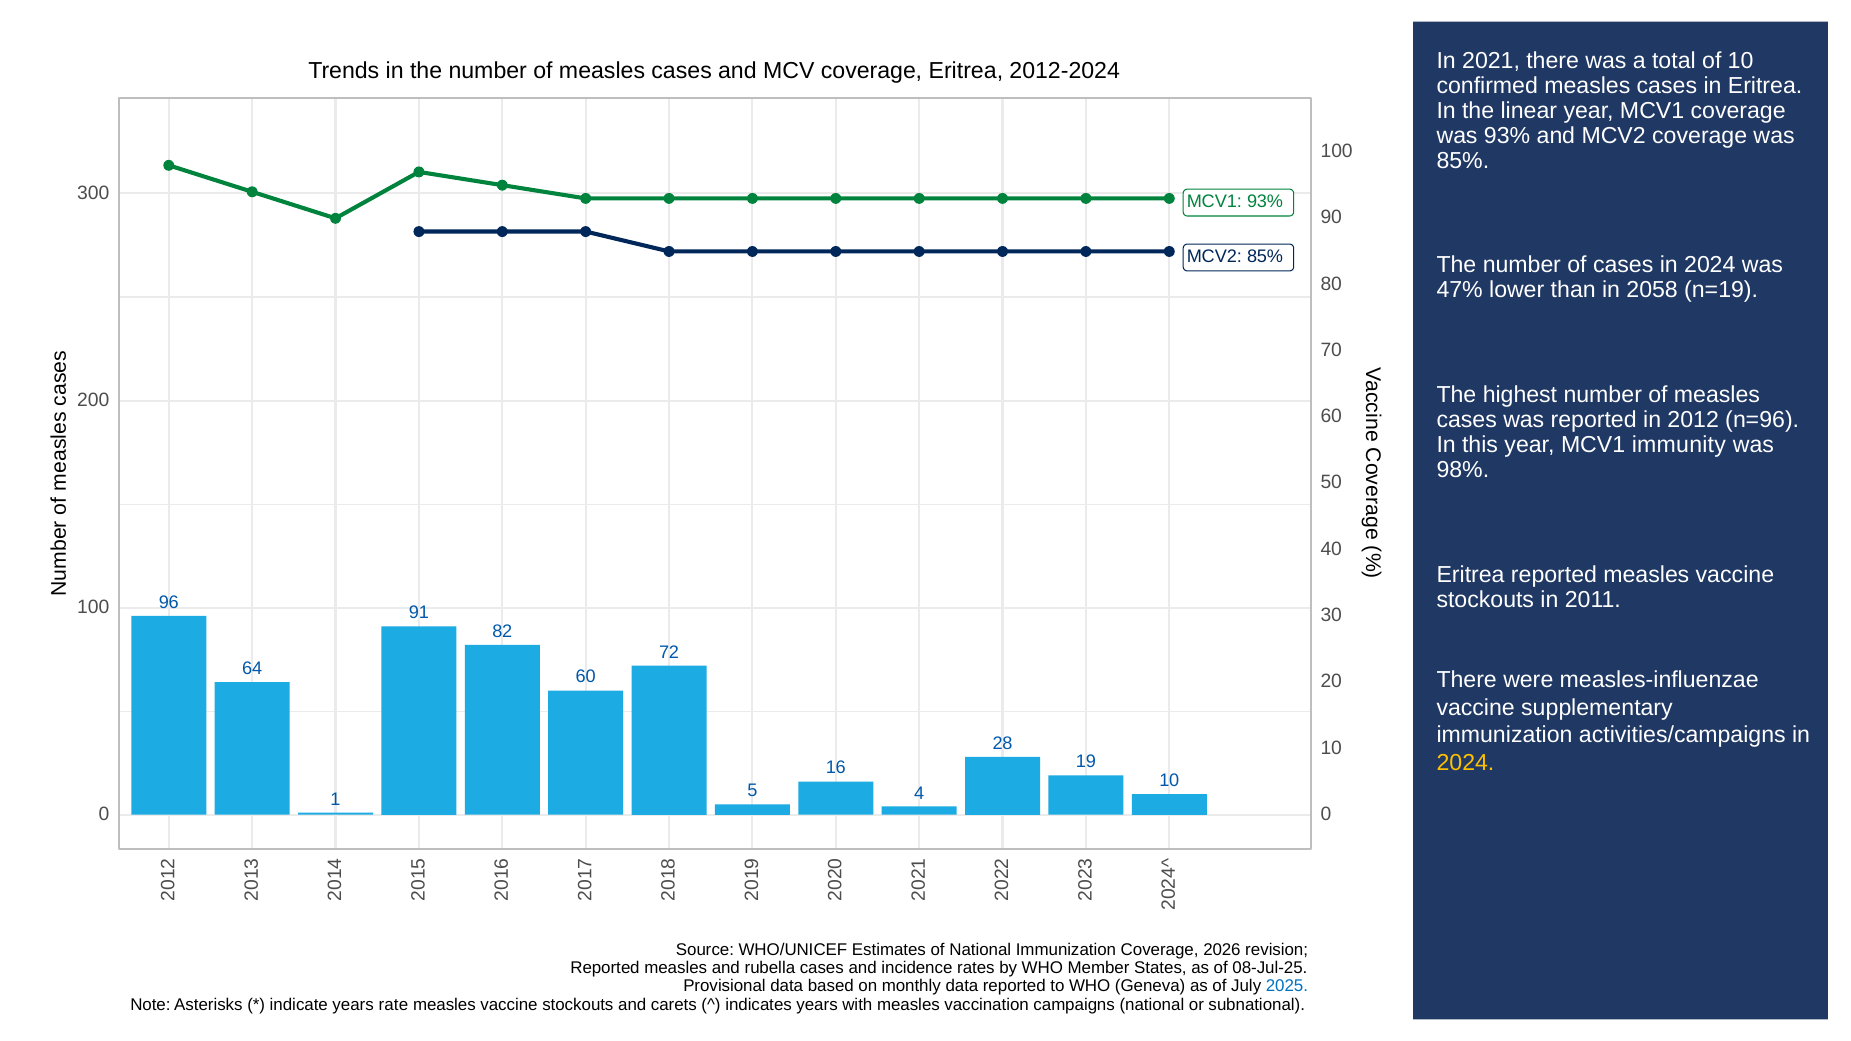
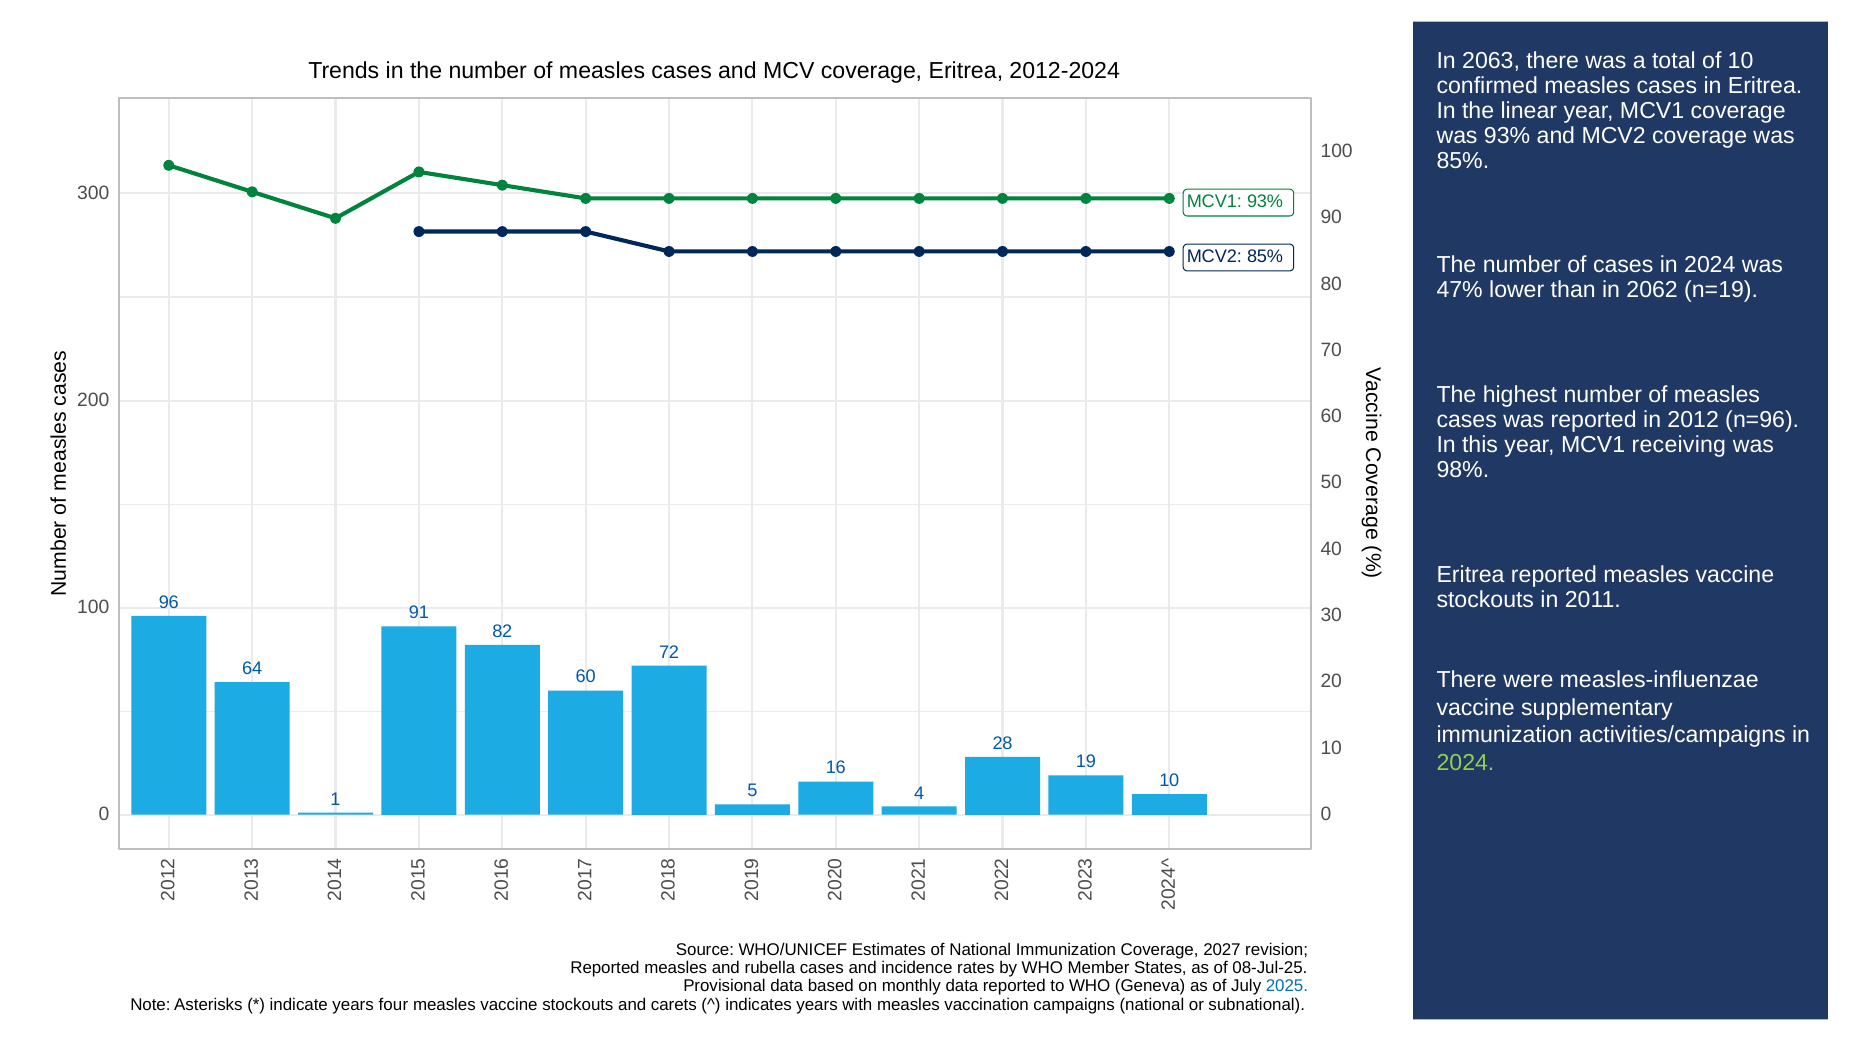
2021: 2021 -> 2063
2058: 2058 -> 2062
immunity: immunity -> receiving
2024 at (1465, 763) colour: yellow -> light green
2026: 2026 -> 2027
rate: rate -> four
